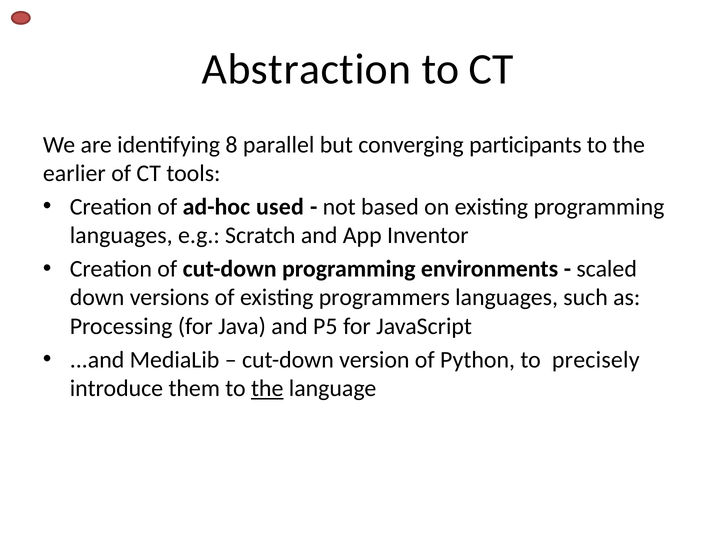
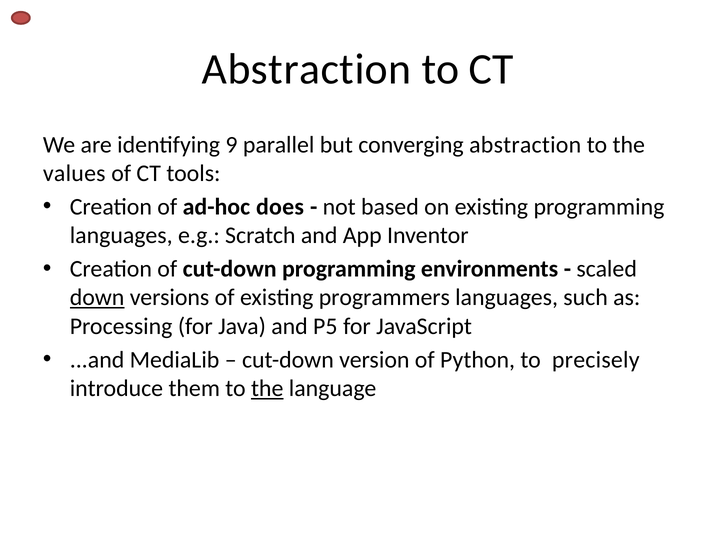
8: 8 -> 9
converging participants: participants -> abstraction
earlier: earlier -> values
used: used -> does
down underline: none -> present
